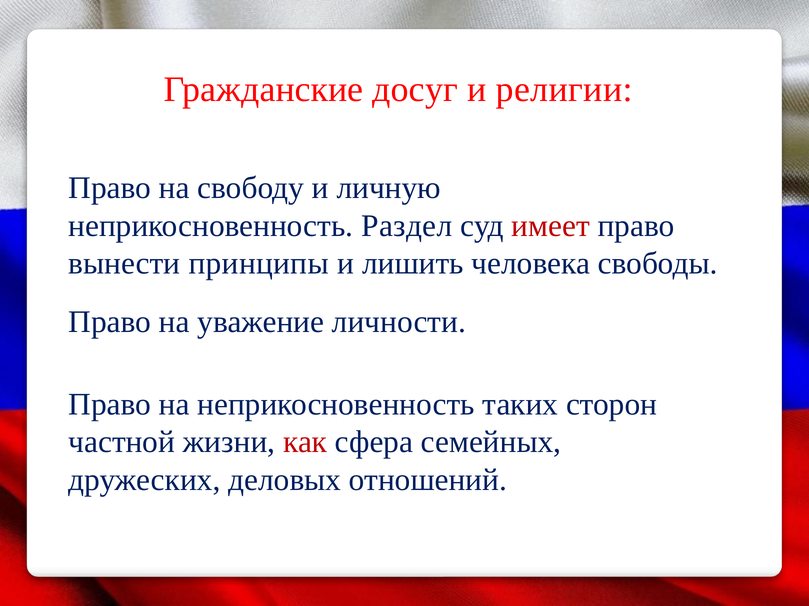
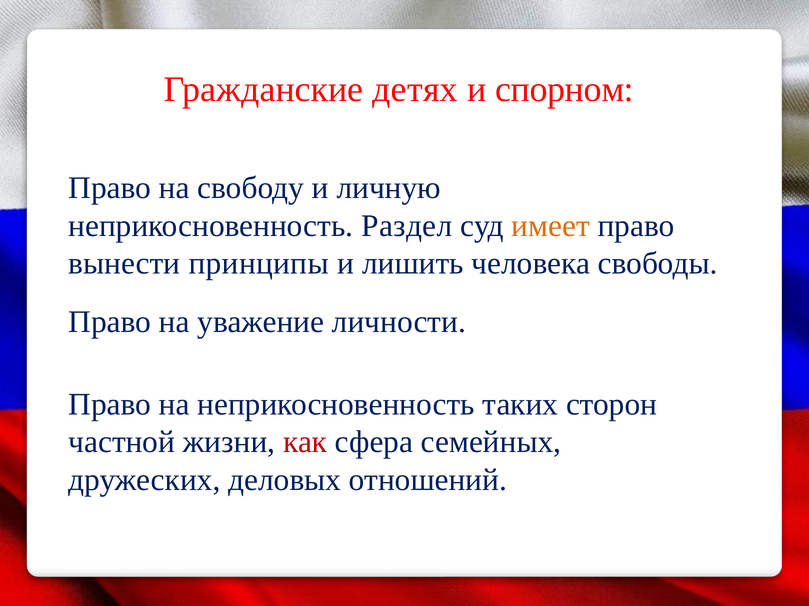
досуг: досуг -> детях
религии: религии -> спорном
имеет colour: red -> orange
